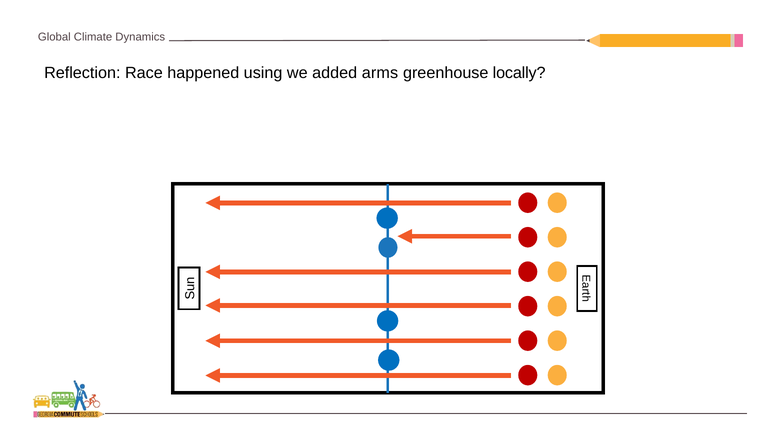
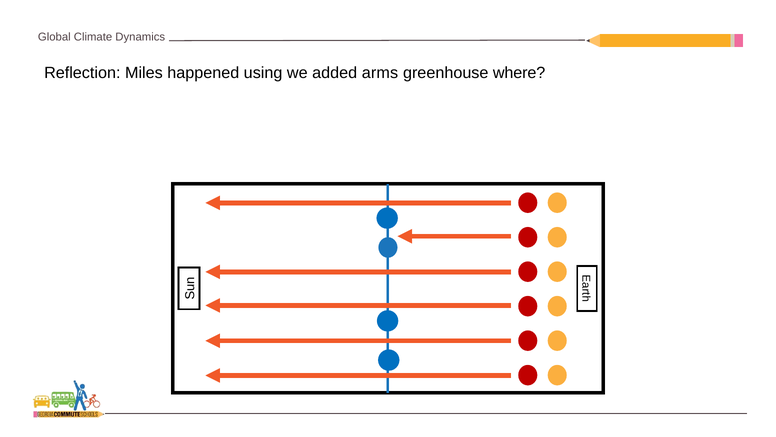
Race: Race -> Miles
locally: locally -> where
